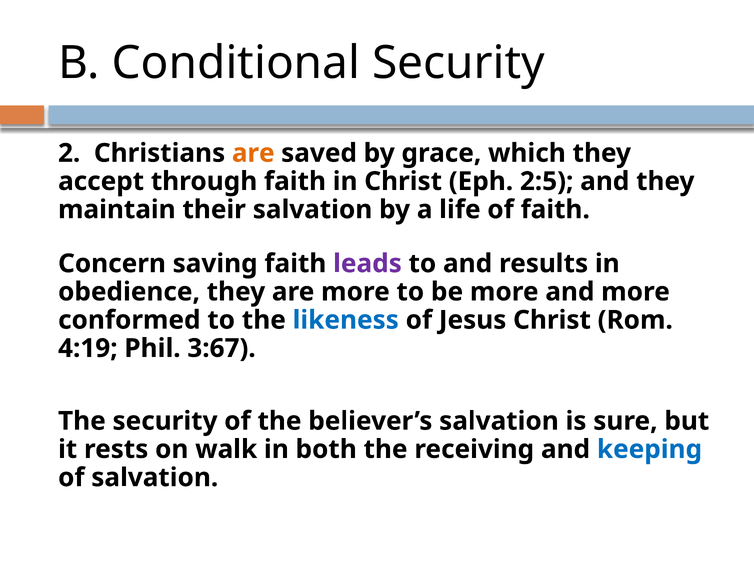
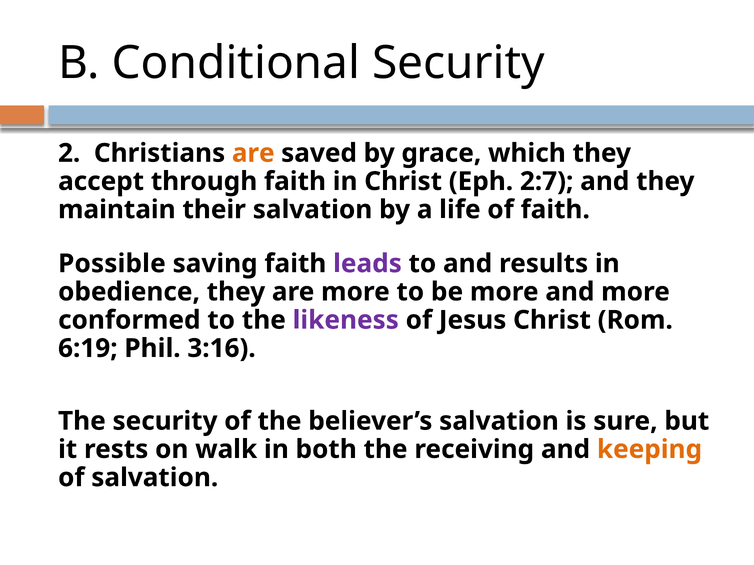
2:5: 2:5 -> 2:7
Concern: Concern -> Possible
likeness colour: blue -> purple
4:19: 4:19 -> 6:19
3:67: 3:67 -> 3:16
keeping colour: blue -> orange
